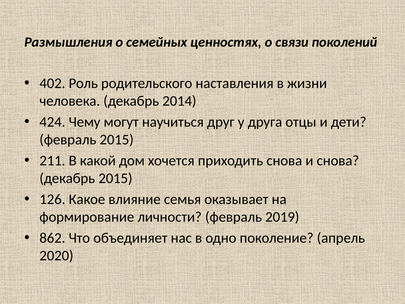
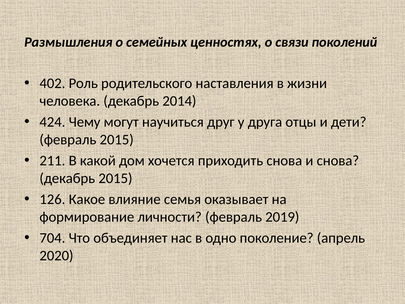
862: 862 -> 704
